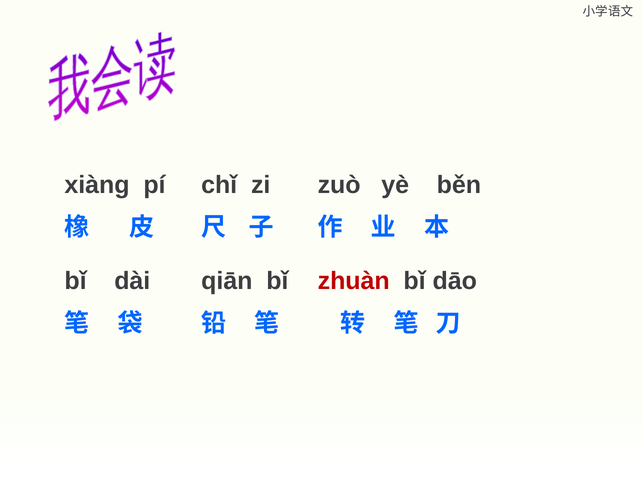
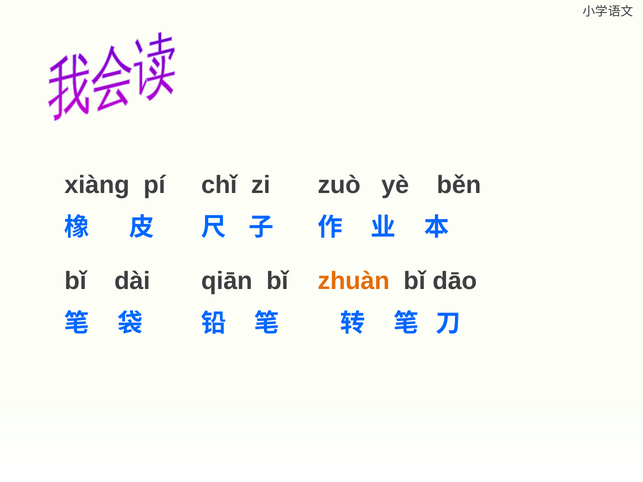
zhuàn colour: red -> orange
